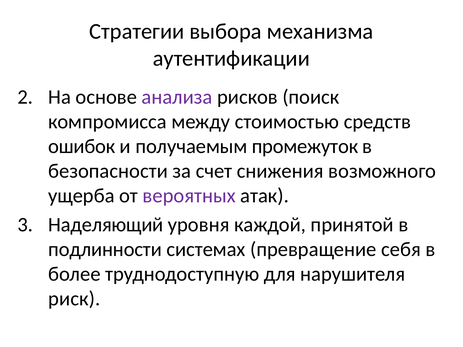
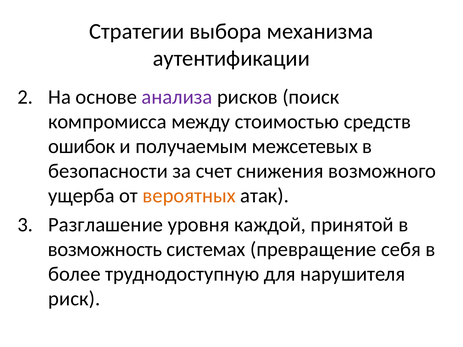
промежуток: промежуток -> межсетевых
вероятных colour: purple -> orange
Наделяющий: Наделяющий -> Разглашение
подлинности: подлинности -> возможность
